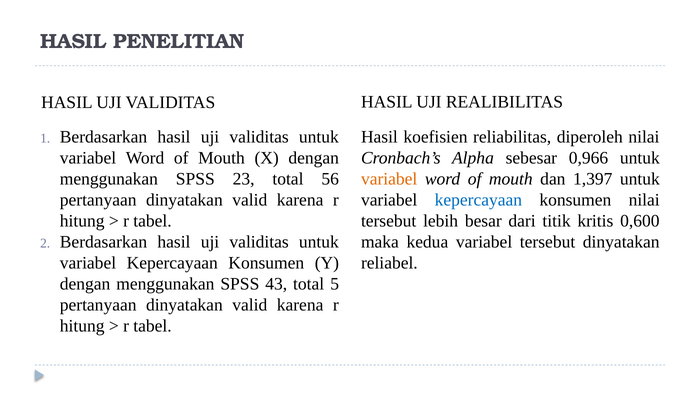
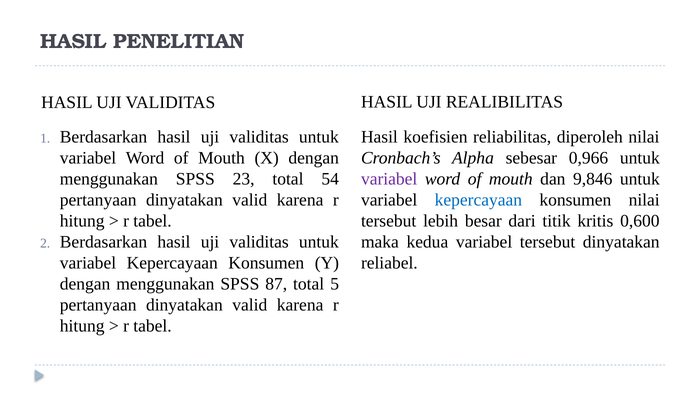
56: 56 -> 54
variabel at (389, 179) colour: orange -> purple
1,397: 1,397 -> 9,846
43: 43 -> 87
